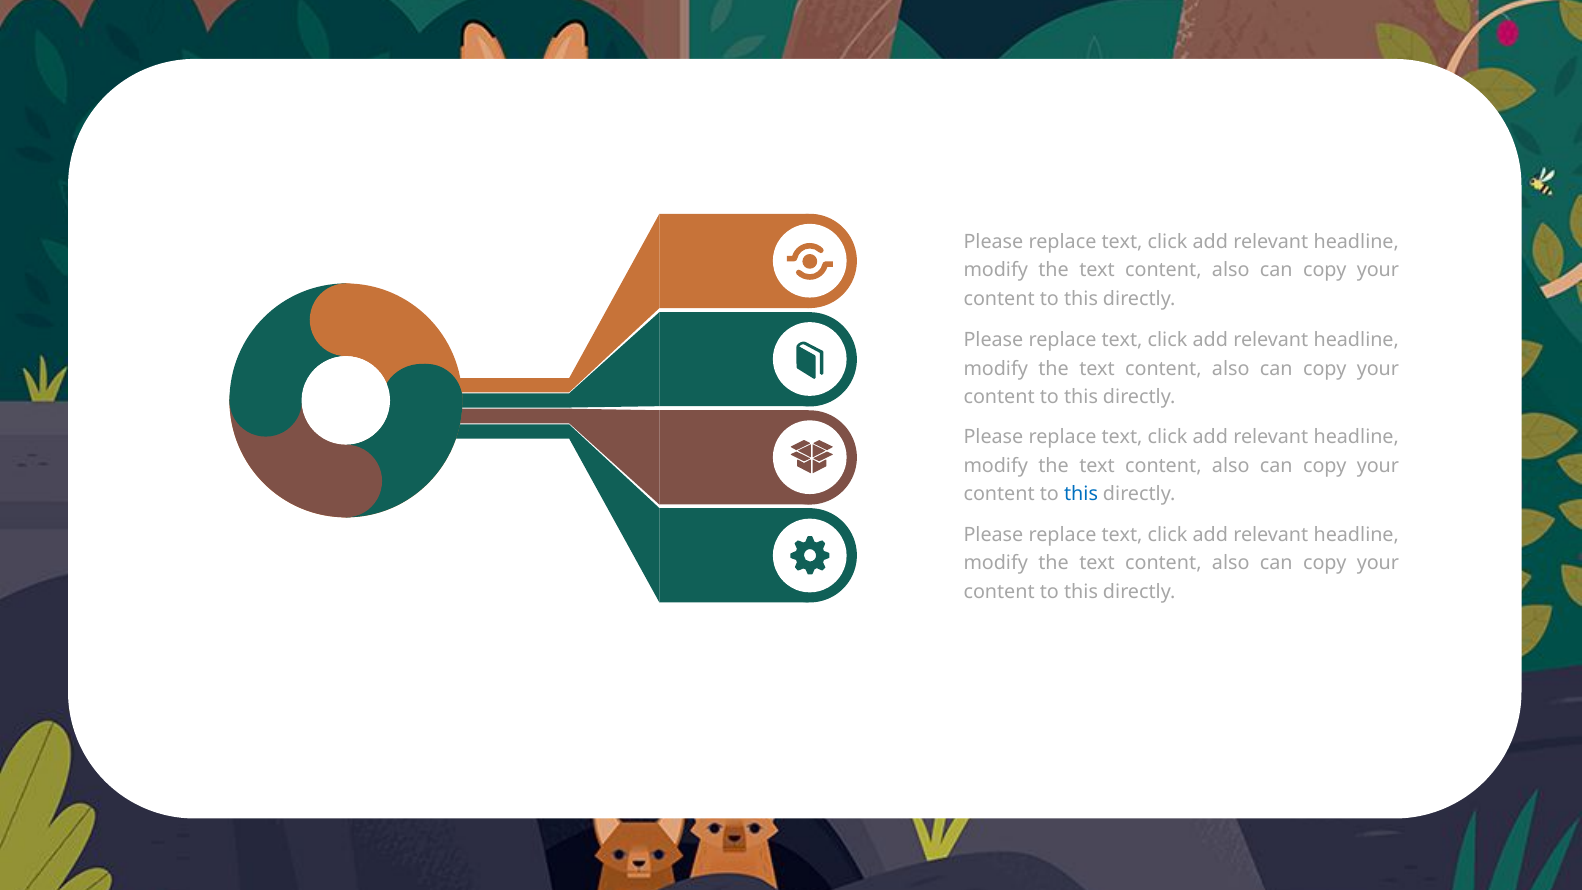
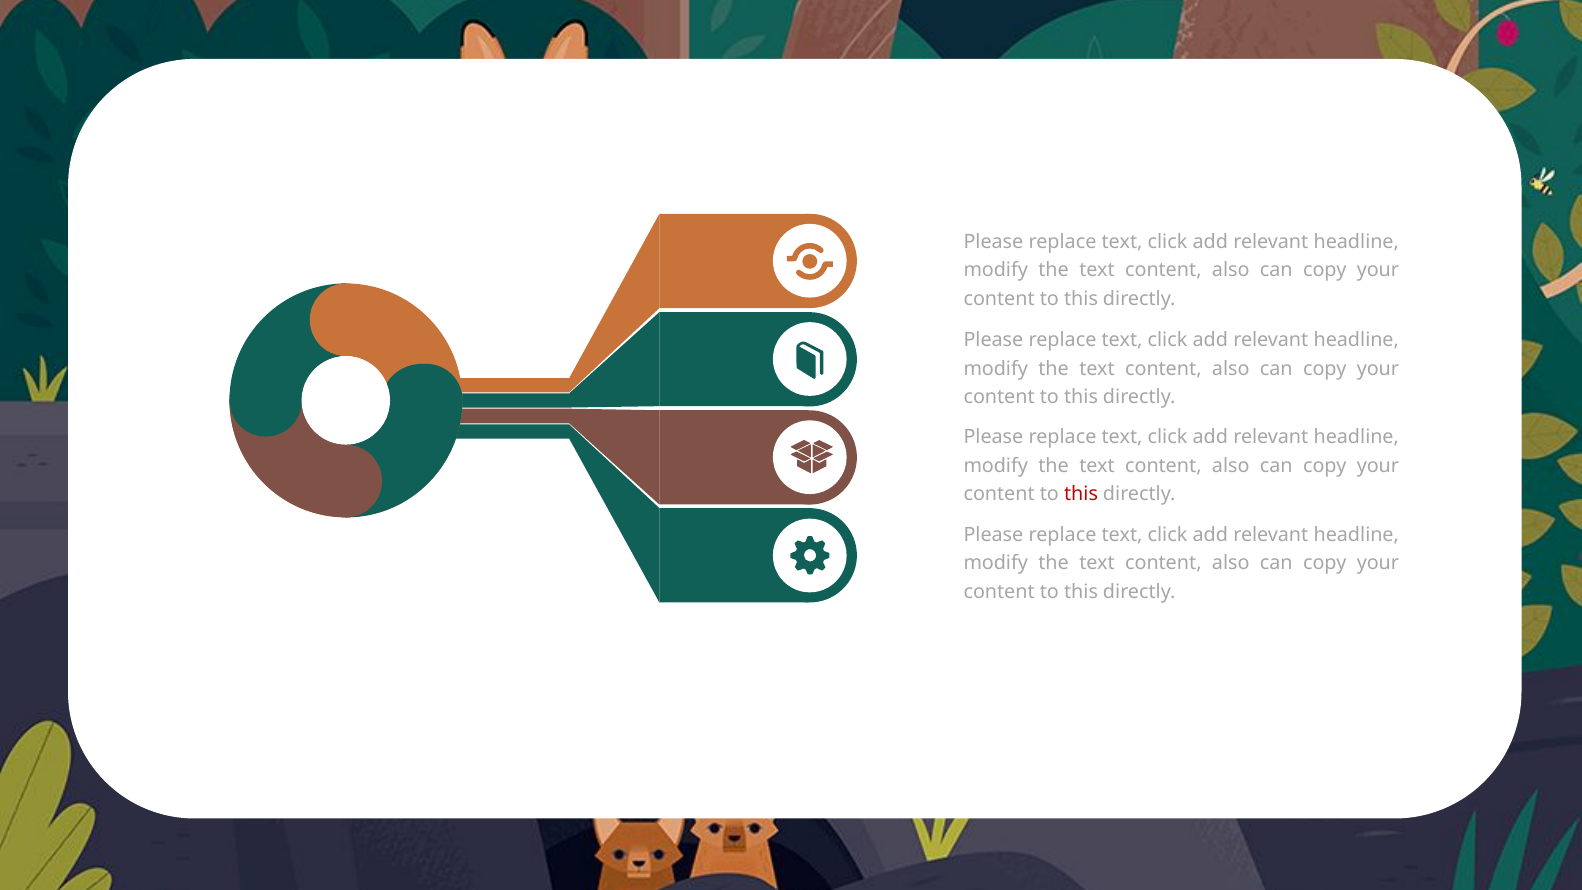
this at (1081, 494) colour: blue -> red
